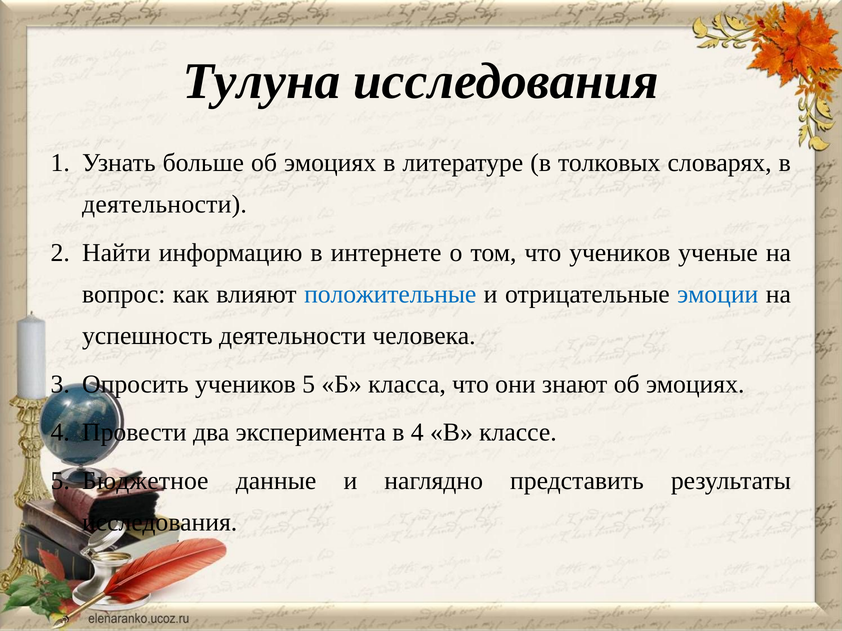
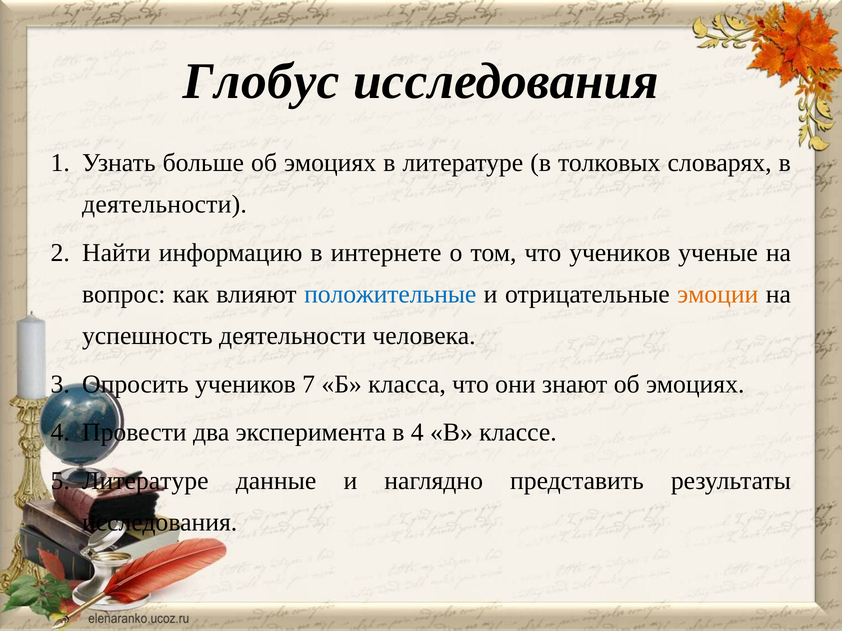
Тулуна: Тулуна -> Глобус
эмоции colour: blue -> orange
учеников 5: 5 -> 7
Бюджетное at (145, 481): Бюджетное -> Литературе
